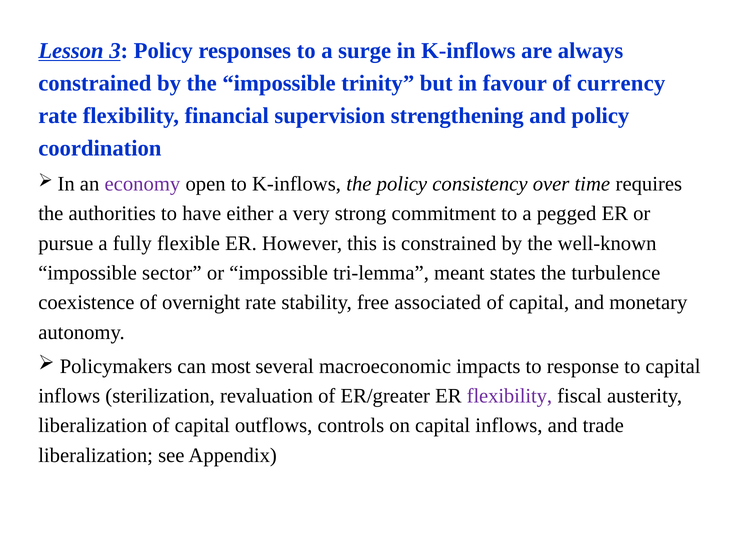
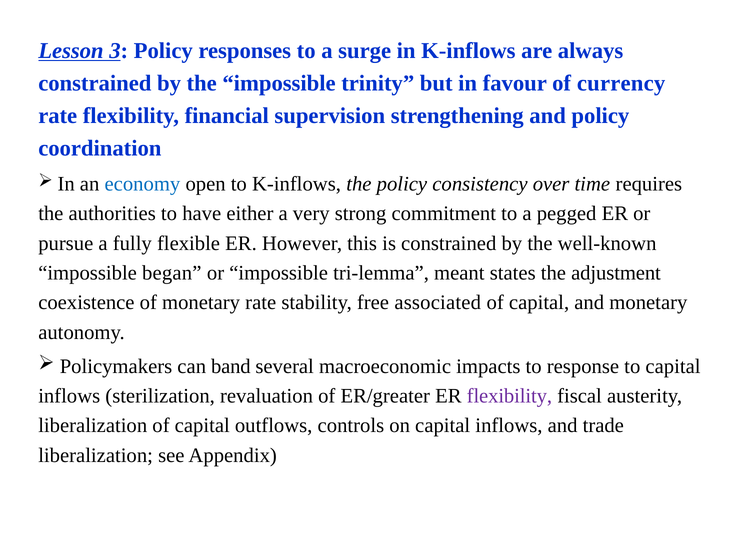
economy colour: purple -> blue
sector: sector -> began
turbulence: turbulence -> adjustment
of overnight: overnight -> monetary
most: most -> band
